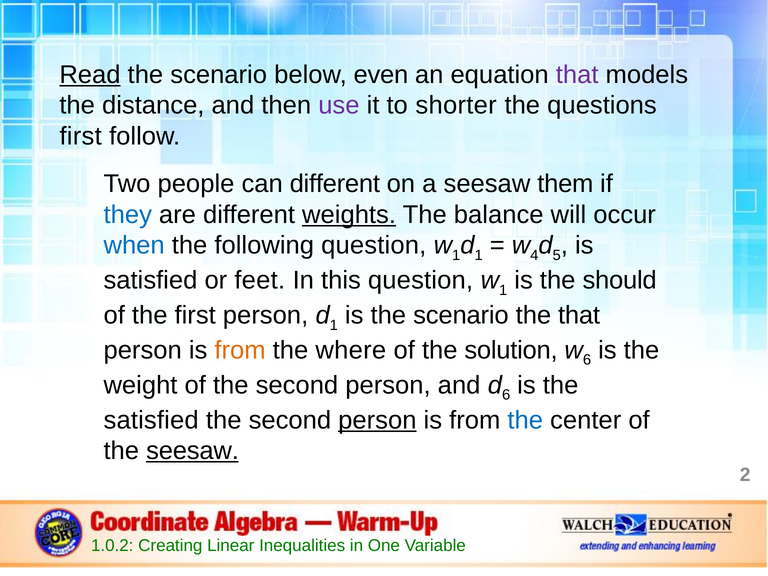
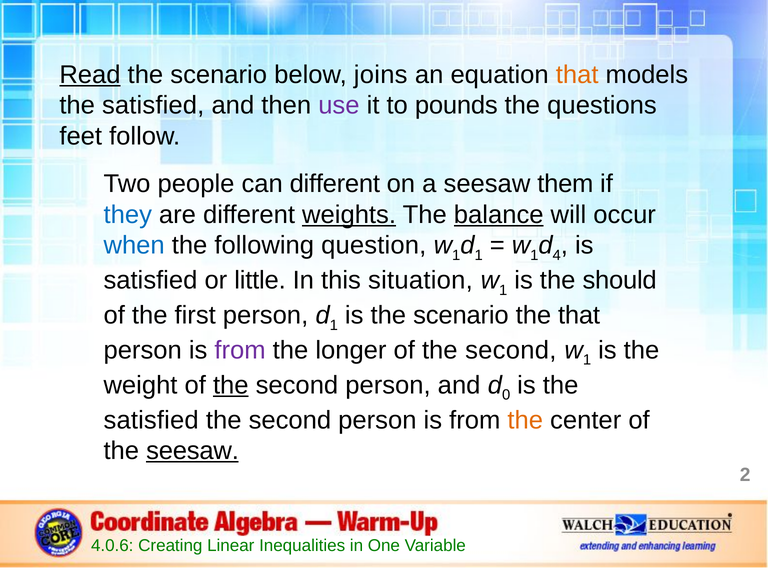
even: even -> joins
that at (577, 75) colour: purple -> orange
distance at (153, 106): distance -> satisfied
shorter: shorter -> pounds
first at (81, 136): first -> feet
balance underline: none -> present
4 at (534, 255): 4 -> 1
5: 5 -> 4
feet: feet -> little
this question: question -> situation
from at (240, 350) colour: orange -> purple
where: where -> longer
solution at (511, 350): solution -> second
6 at (587, 360): 6 -> 1
the at (231, 385) underline: none -> present
6 at (506, 395): 6 -> 0
person at (377, 420) underline: present -> none
the at (525, 420) colour: blue -> orange
1.0.2: 1.0.2 -> 4.0.6
